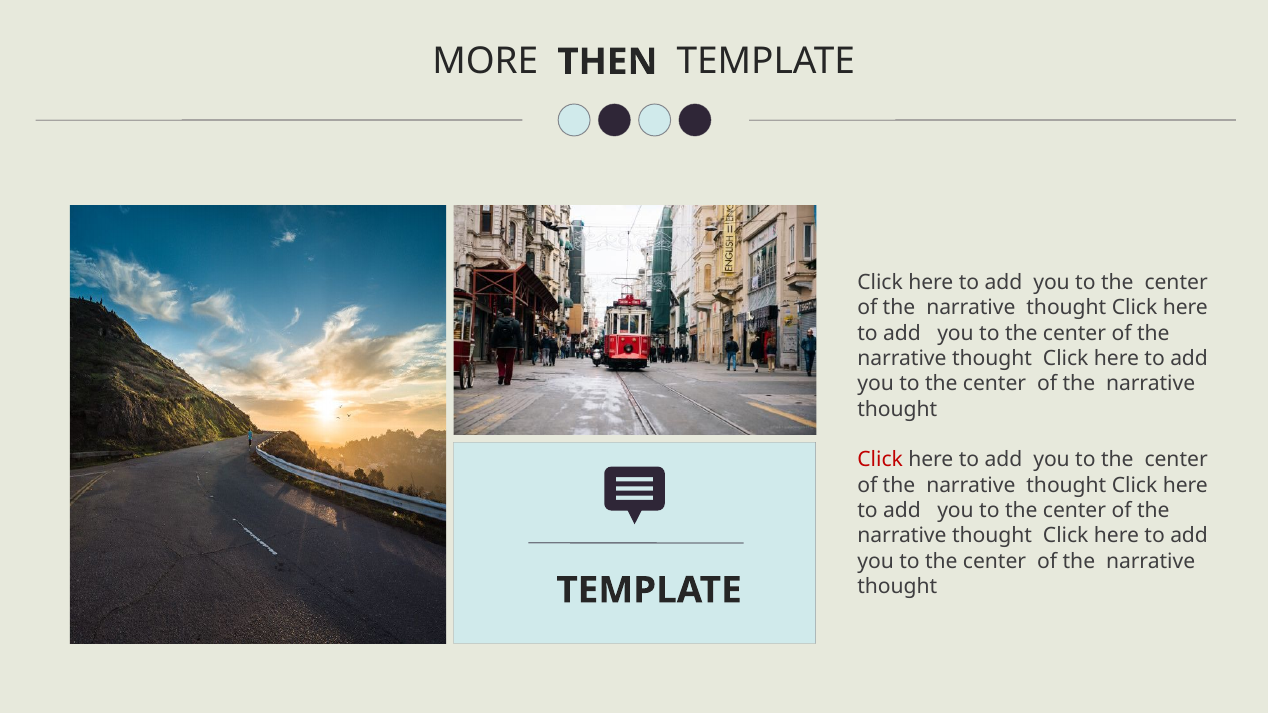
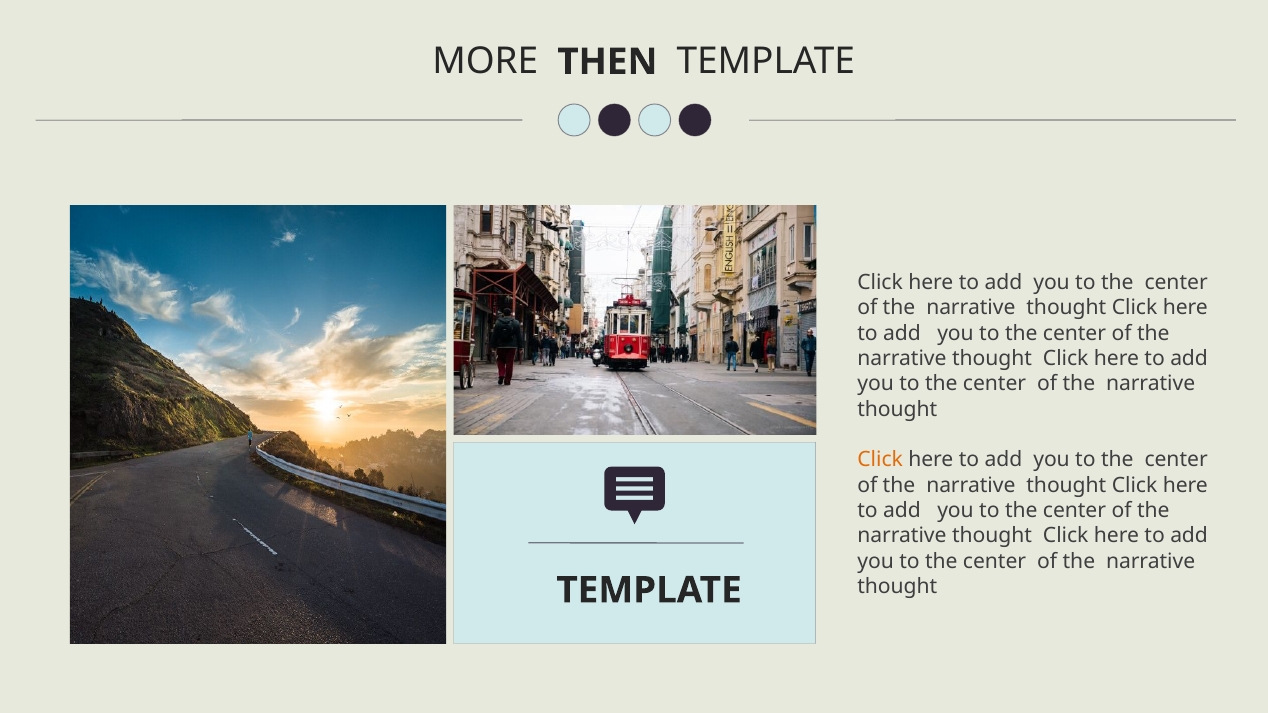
Click at (880, 460) colour: red -> orange
